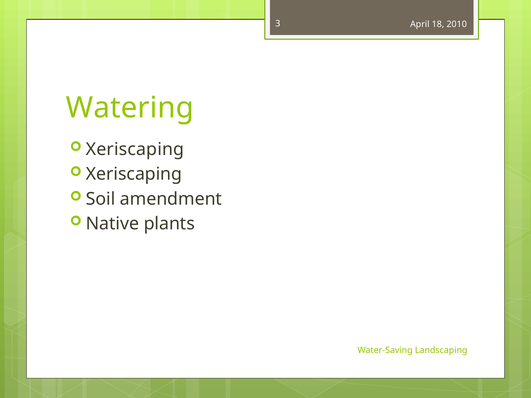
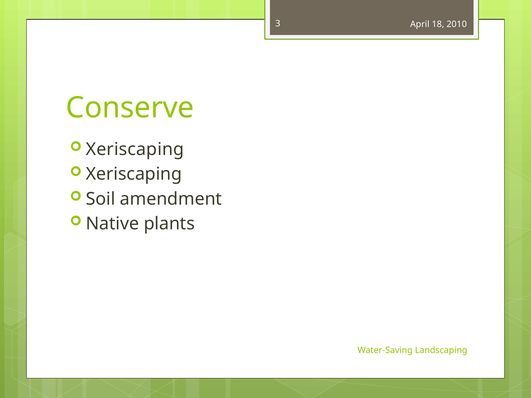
Watering: Watering -> Conserve
